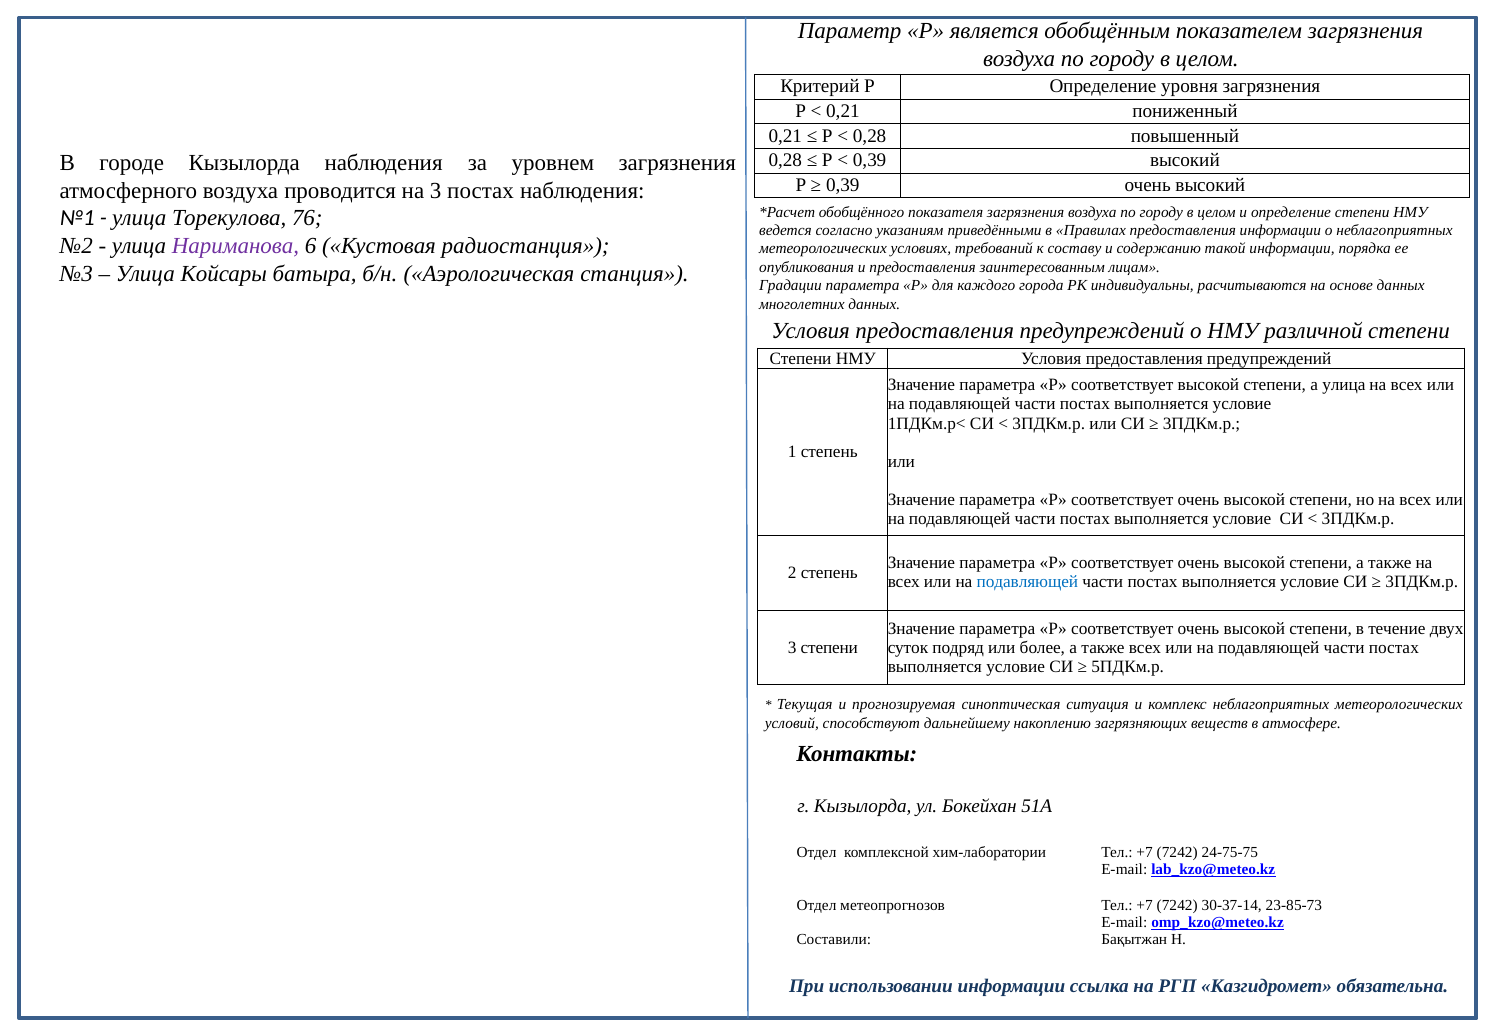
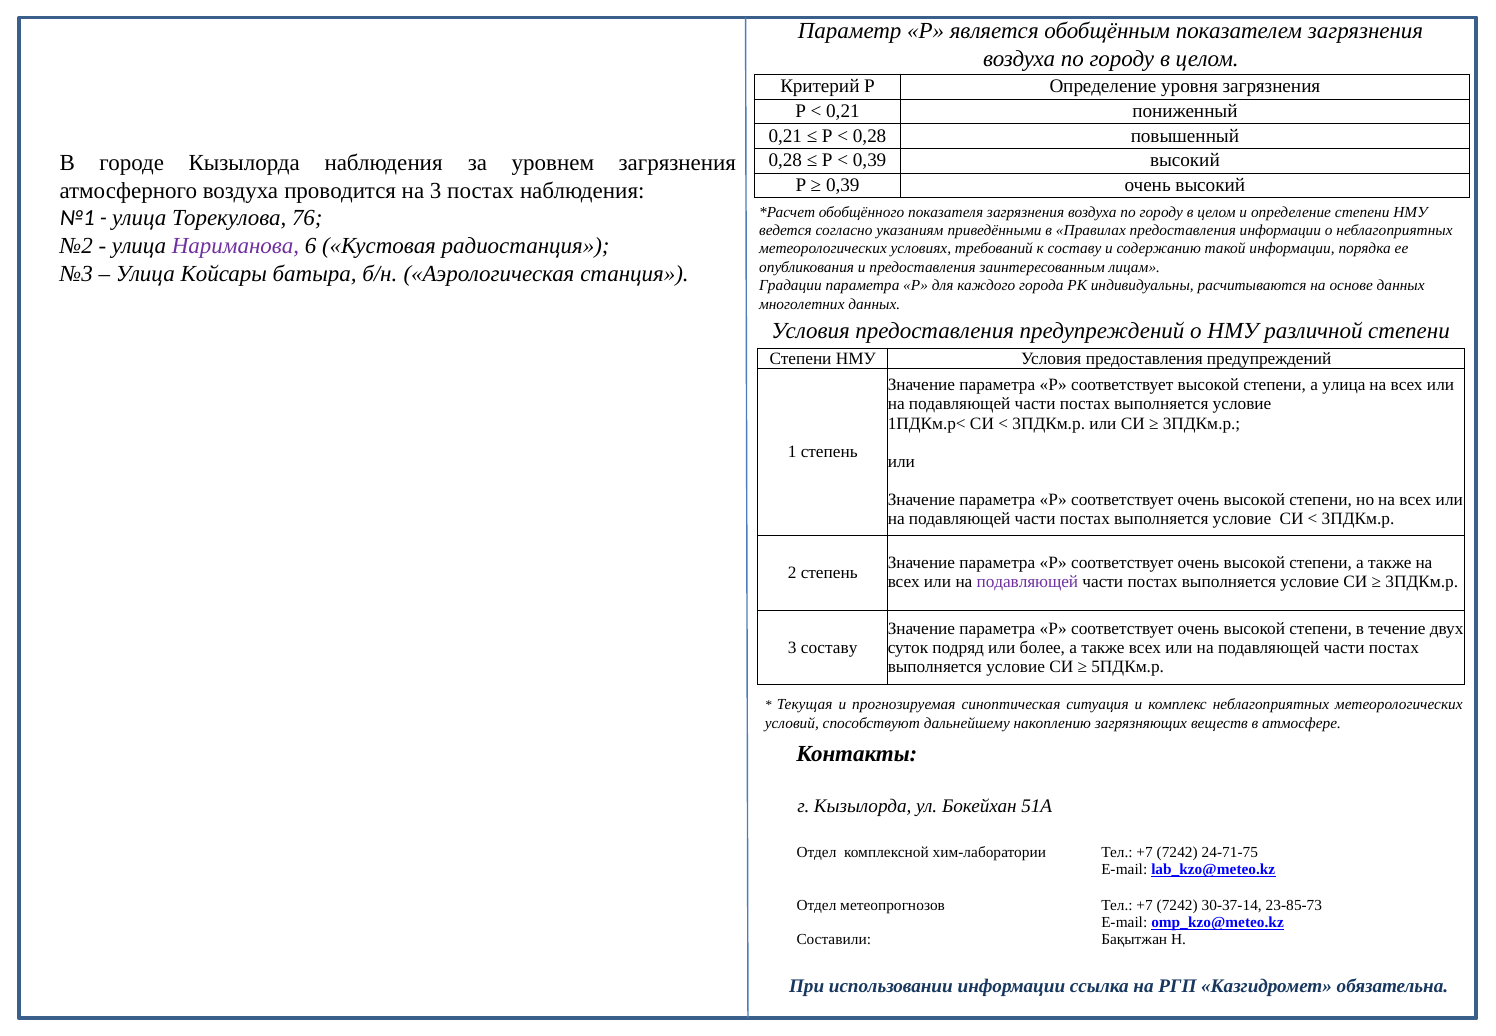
подавляющей at (1027, 582) colour: blue -> purple
3 степени: степени -> составу
24-75-75: 24-75-75 -> 24-71-75
